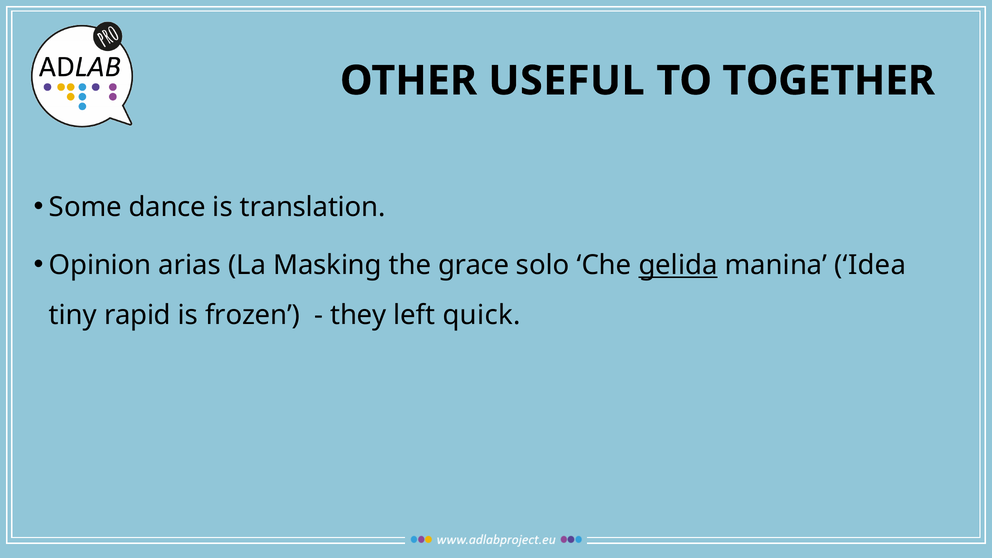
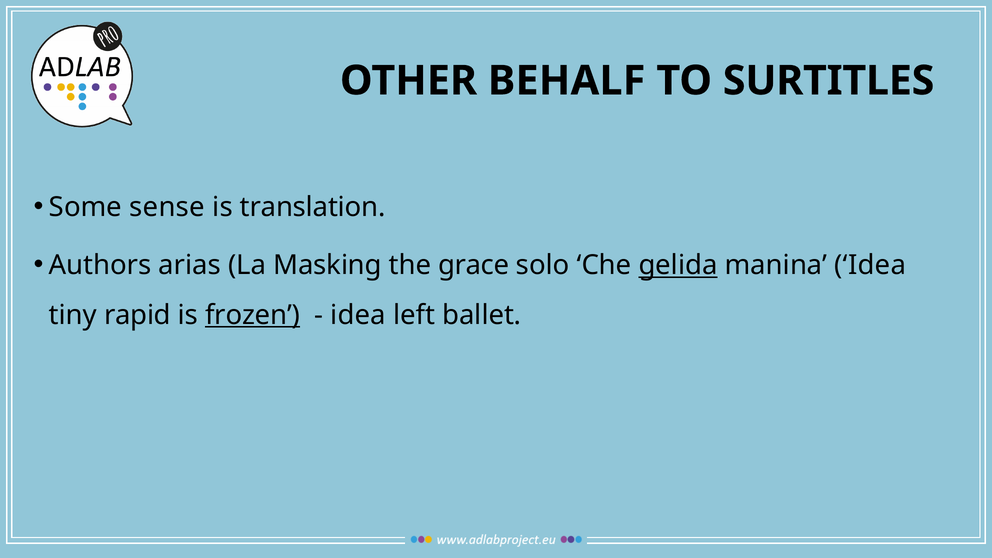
USEFUL: USEFUL -> BEHALF
TOGETHER: TOGETHER -> SURTITLES
dance: dance -> sense
Opinion: Opinion -> Authors
frozen underline: none -> present
they at (358, 315): they -> idea
quick: quick -> ballet
